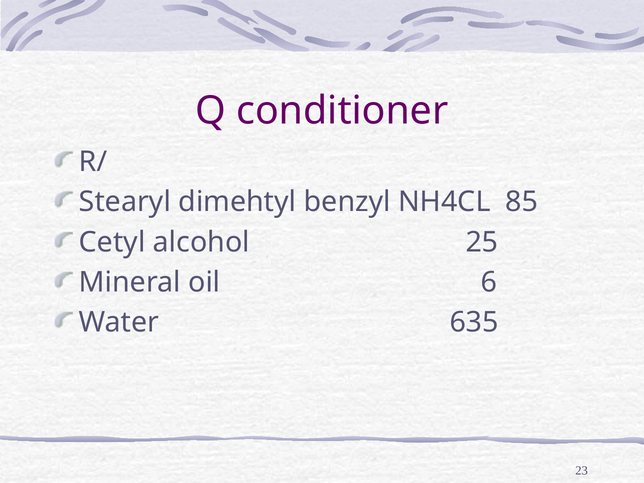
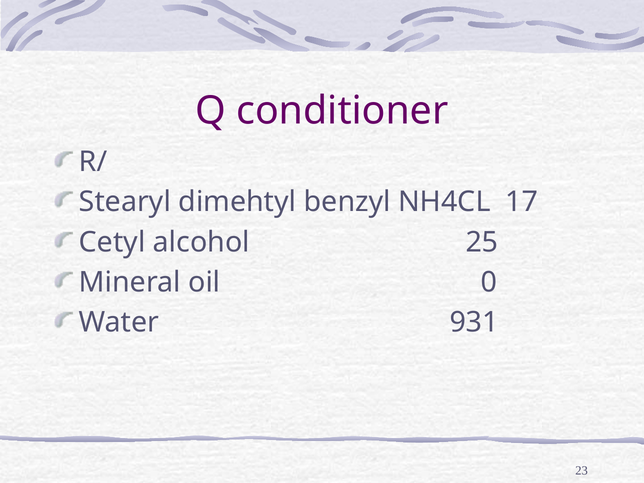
85: 85 -> 17
6: 6 -> 0
635: 635 -> 931
